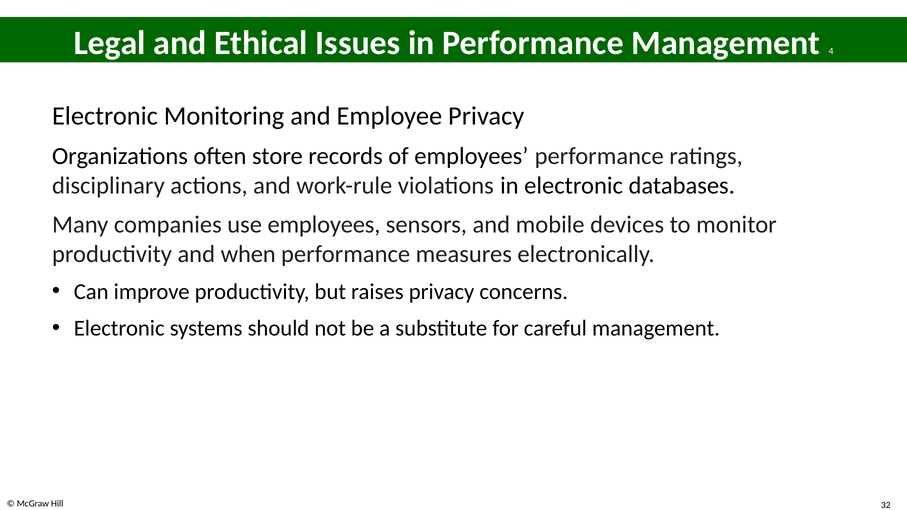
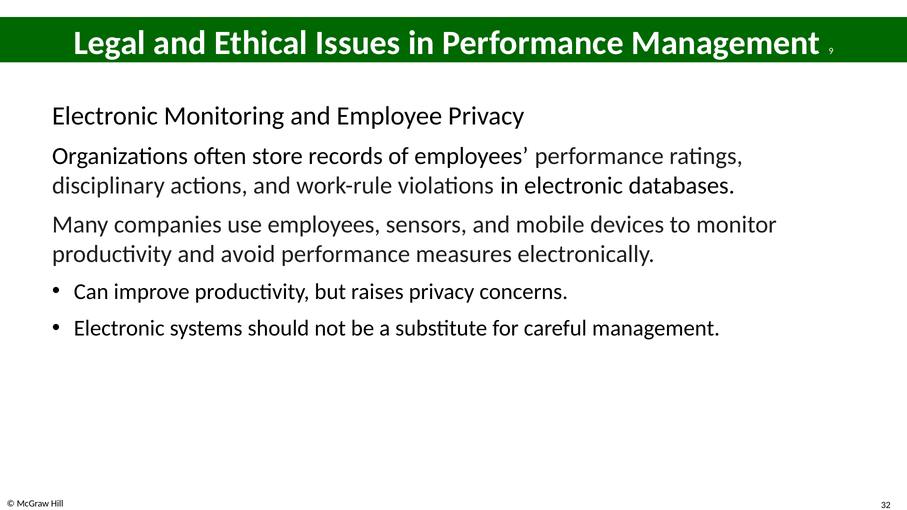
4: 4 -> 9
when: when -> avoid
